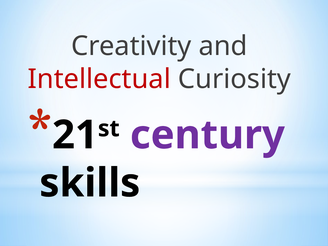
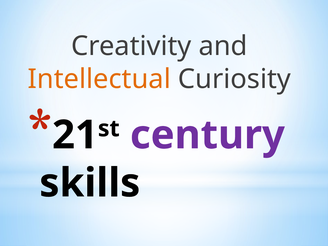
Intellectual colour: red -> orange
